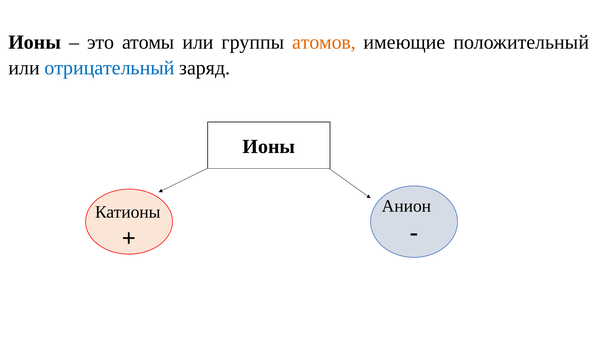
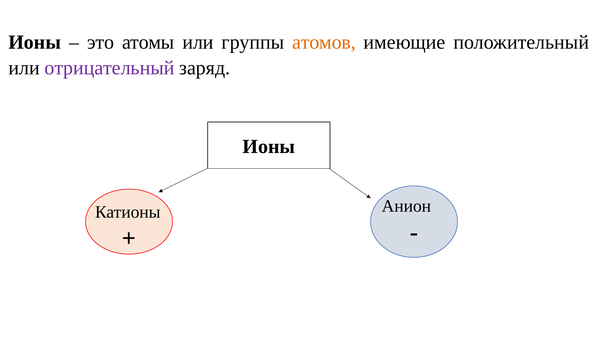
отрицательный colour: blue -> purple
